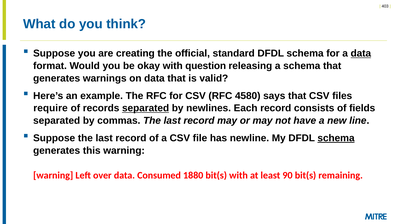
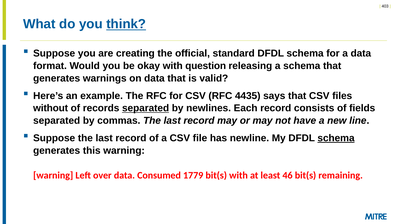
think underline: none -> present
data at (361, 53) underline: present -> none
4580: 4580 -> 4435
require: require -> without
1880: 1880 -> 1779
90: 90 -> 46
